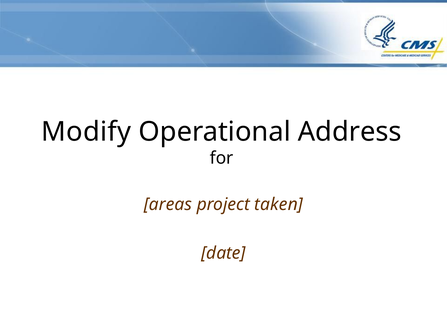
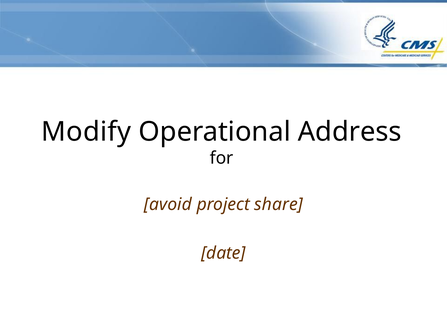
areas: areas -> avoid
taken: taken -> share
